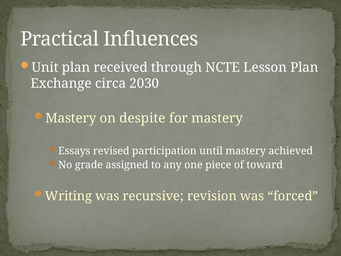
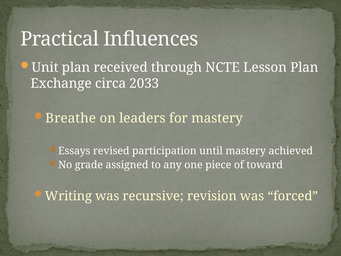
2030: 2030 -> 2033
Mastery at (71, 118): Mastery -> Breathe
despite: despite -> leaders
